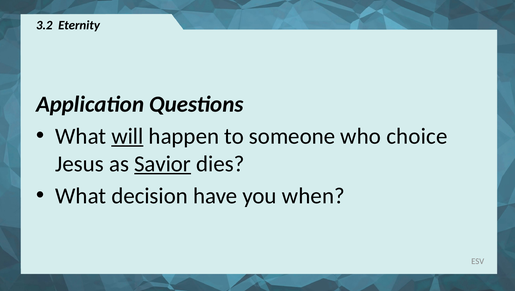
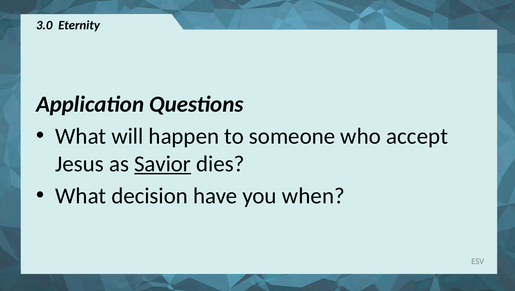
3.2: 3.2 -> 3.0
will underline: present -> none
choice: choice -> accept
